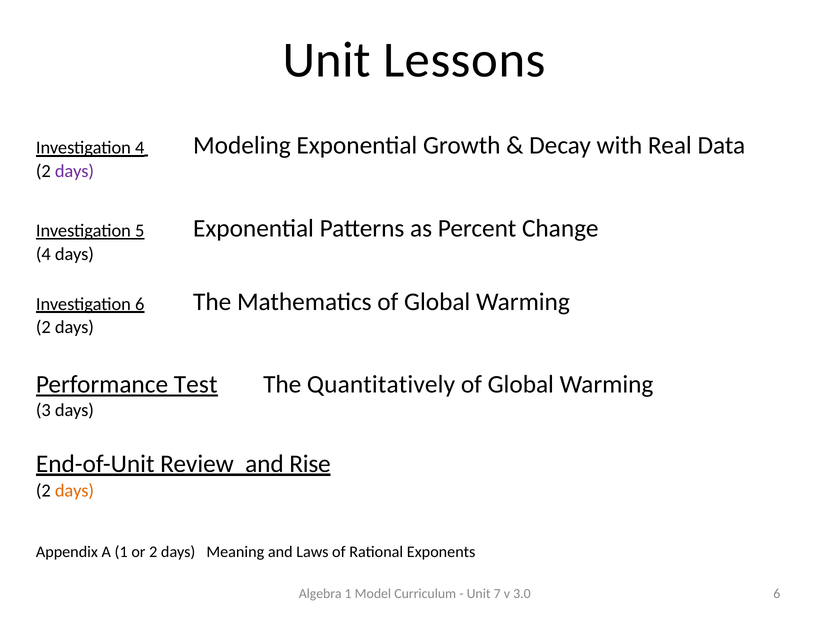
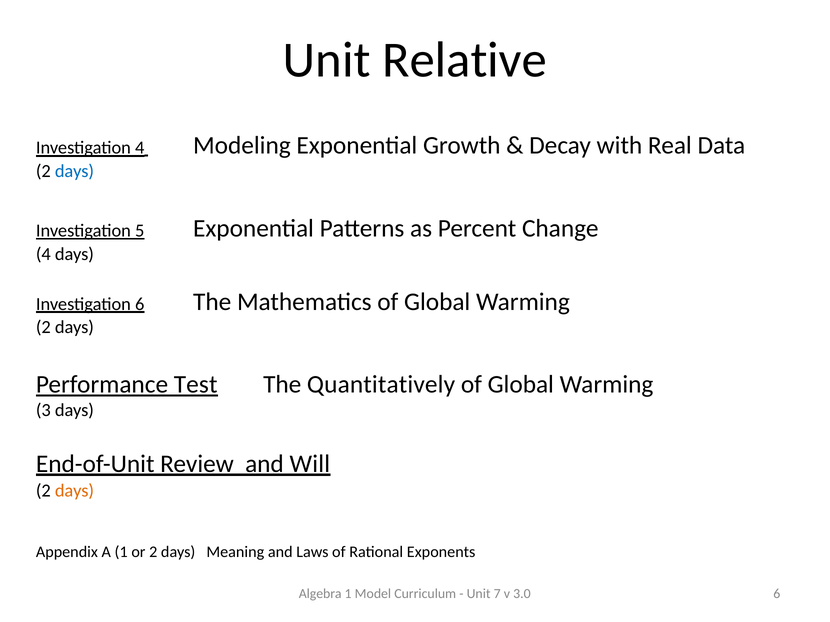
Lessons: Lessons -> Relative
days at (74, 171) colour: purple -> blue
Rise: Rise -> Will
